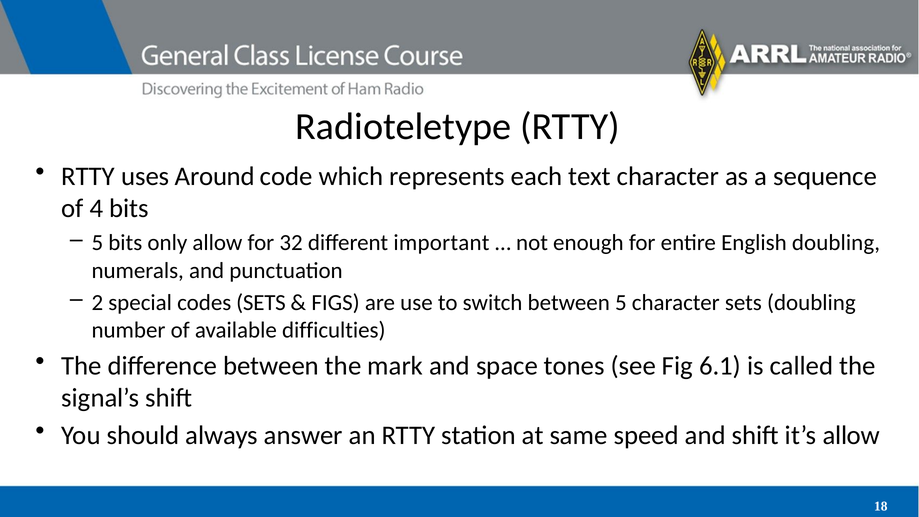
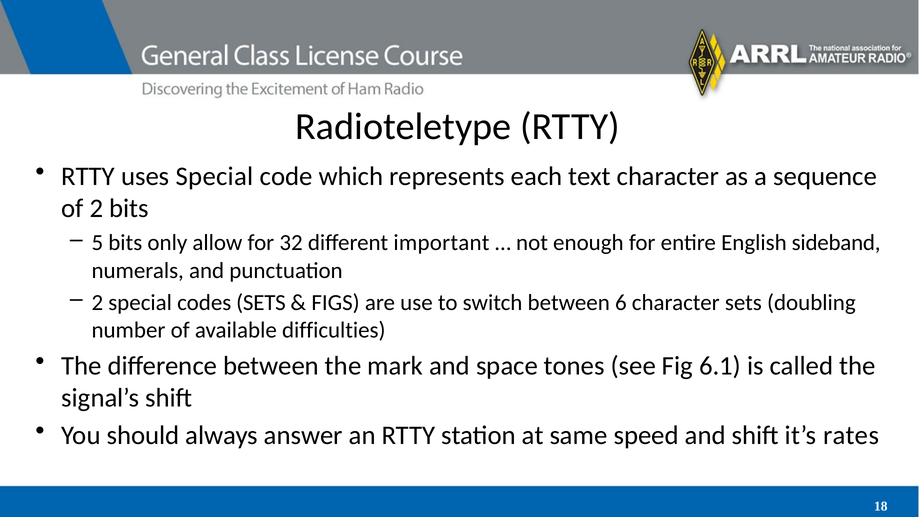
uses Around: Around -> Special
of 4: 4 -> 2
English doubling: doubling -> sideband
between 5: 5 -> 6
it’s allow: allow -> rates
